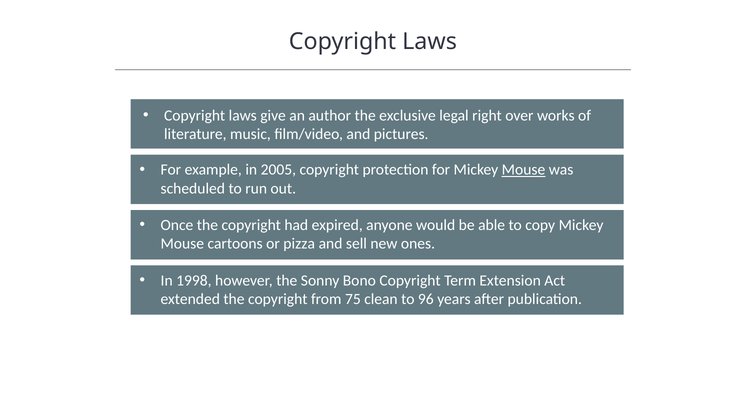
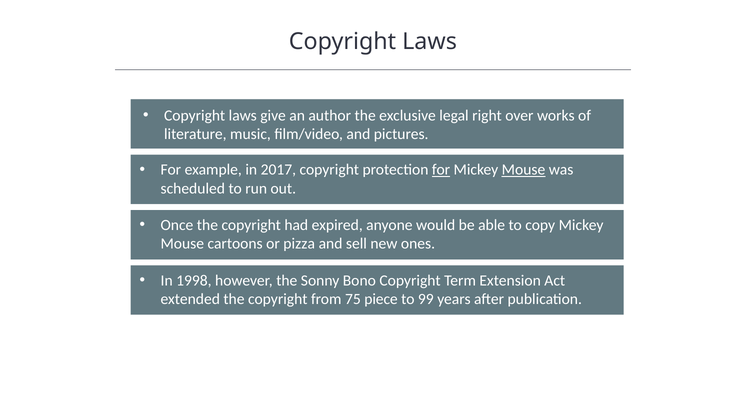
2005: 2005 -> 2017
for at (441, 170) underline: none -> present
clean: clean -> piece
96: 96 -> 99
